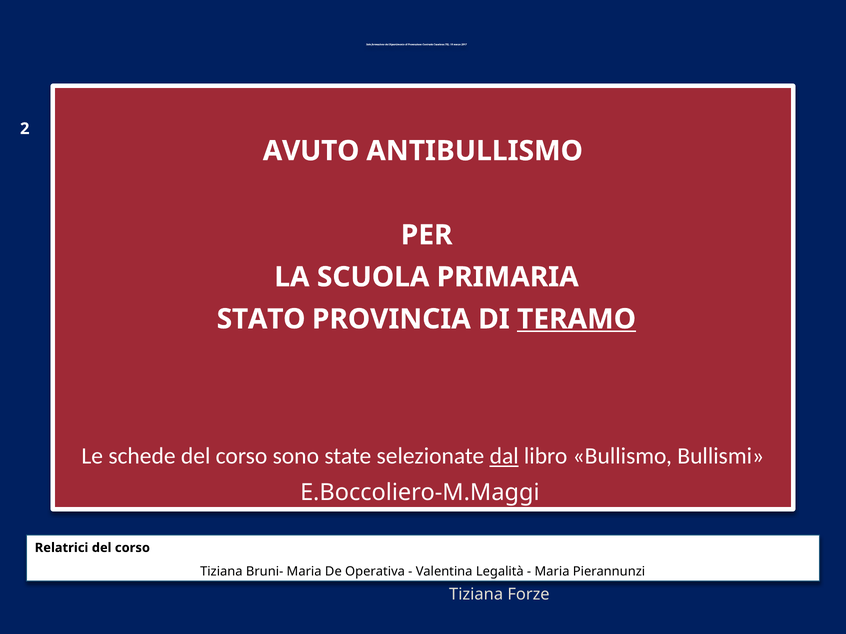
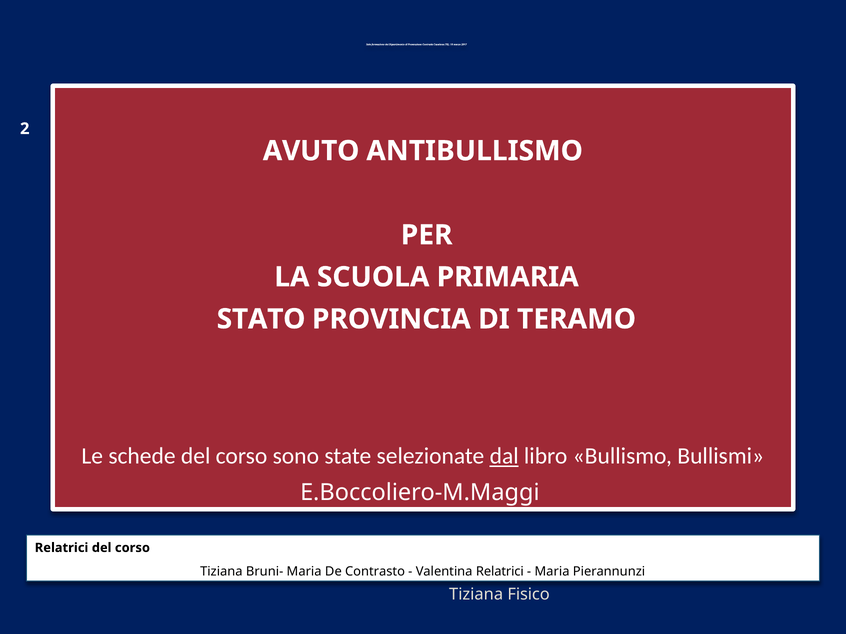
TERAMO underline: present -> none
Operativa: Operativa -> Contrasto
Valentina Legalità: Legalità -> Relatrici
Forze: Forze -> Fisico
